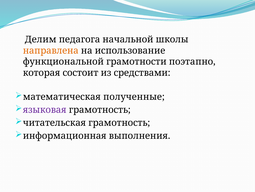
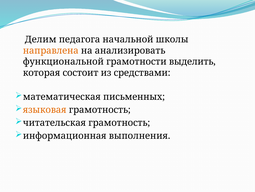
использование: использование -> анализировать
поэтапно: поэтапно -> выделить
полученные: полученные -> письменных
языковая colour: purple -> orange
